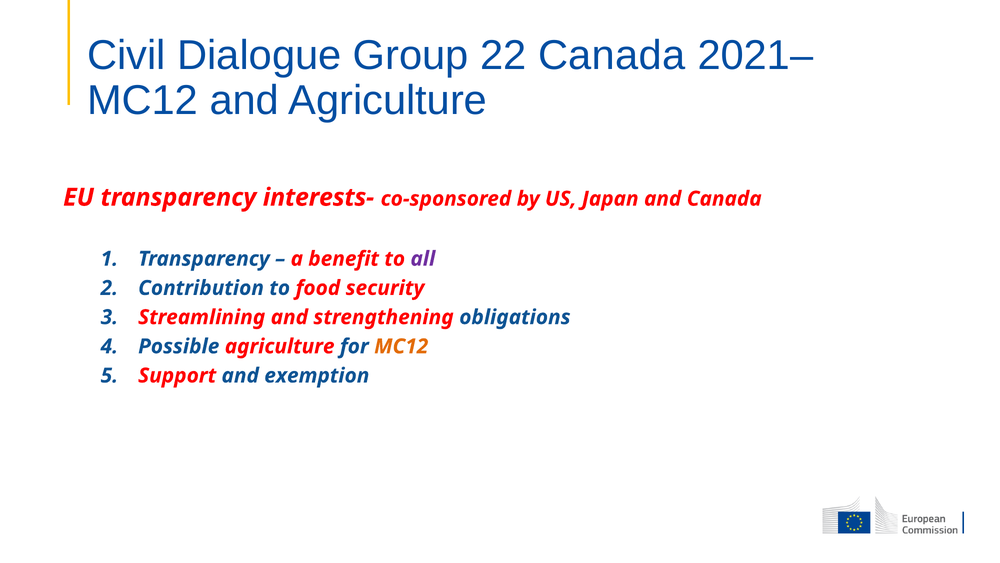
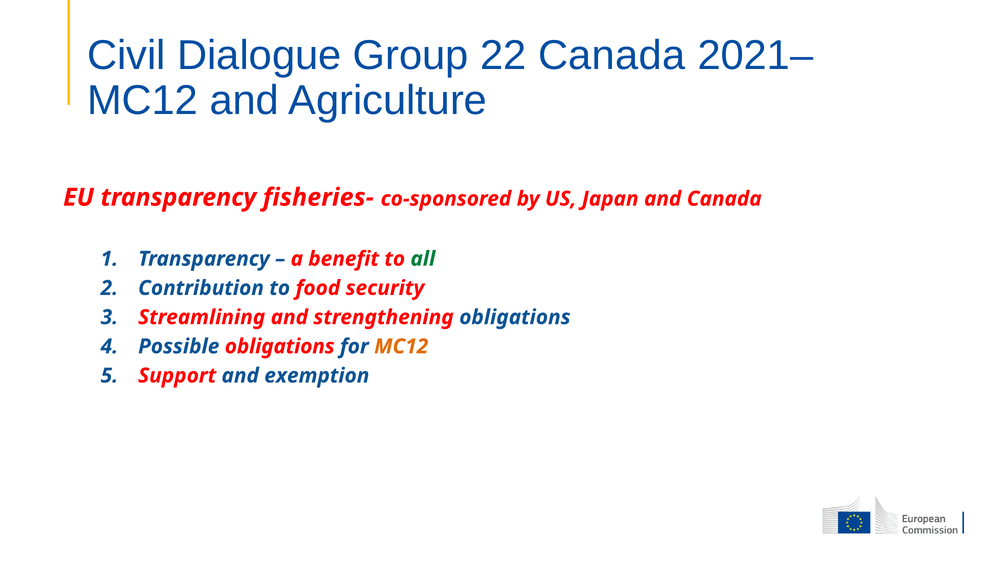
interests-: interests- -> fisheries-
all colour: purple -> green
Possible agriculture: agriculture -> obligations
